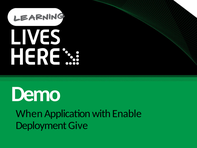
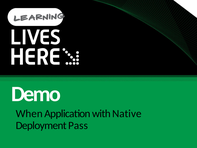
Enable: Enable -> Native
Give: Give -> Pass
